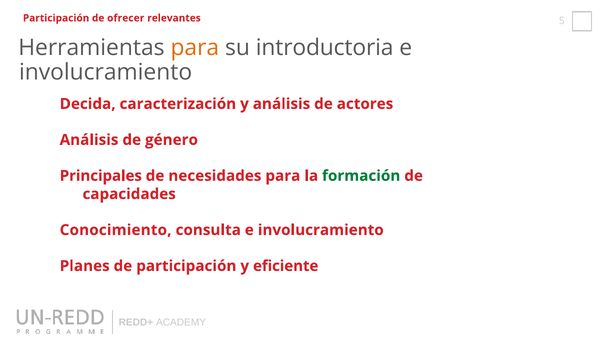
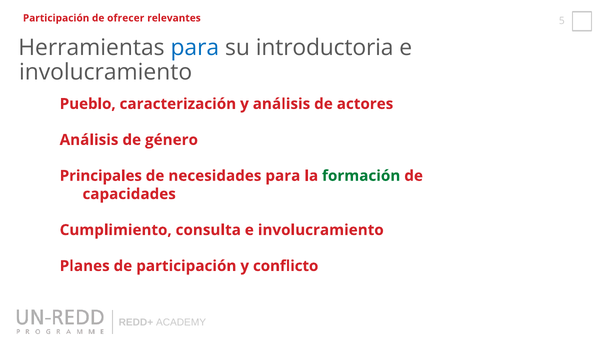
para at (195, 48) colour: orange -> blue
Decida: Decida -> Pueblo
Conocimiento: Conocimiento -> Cumplimiento
eficiente: eficiente -> conflicto
